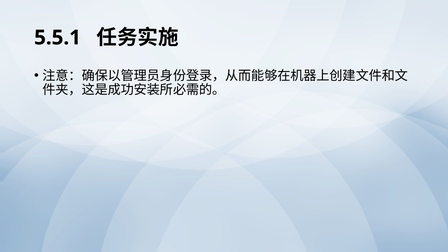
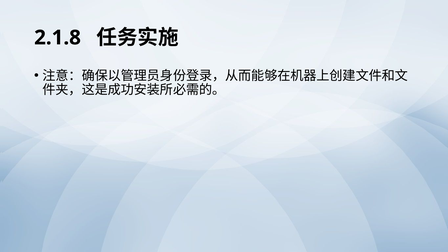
5.5.1: 5.5.1 -> 2.1.8
